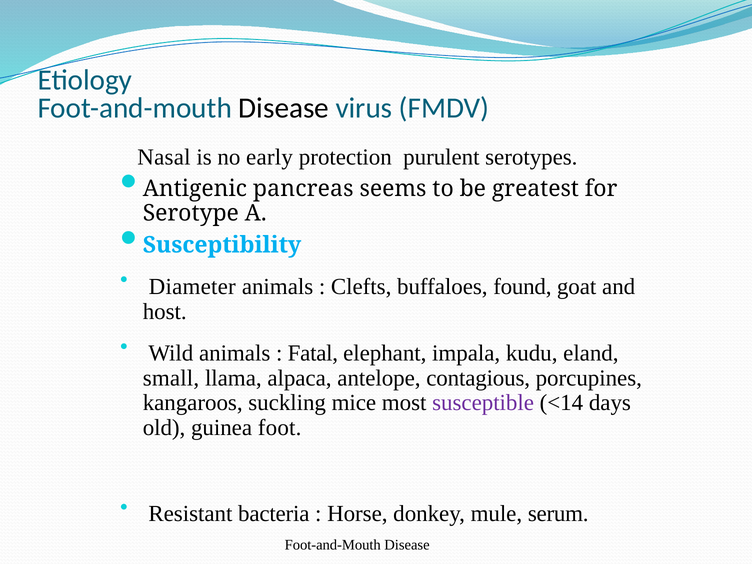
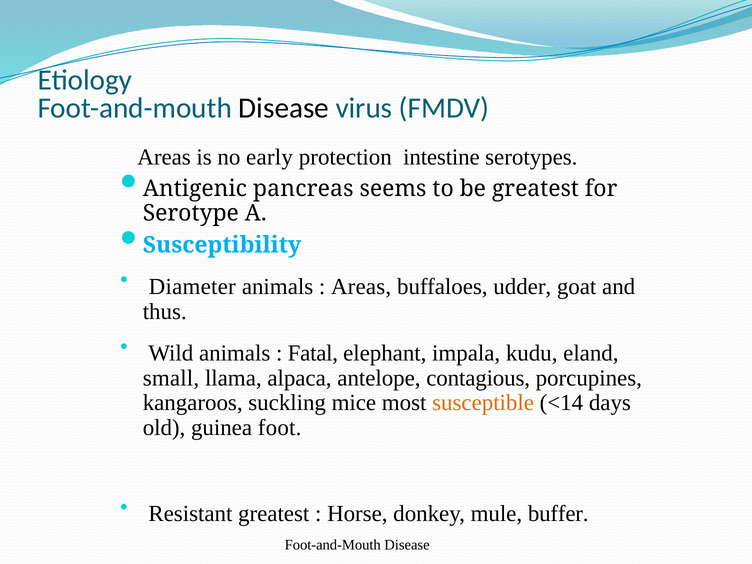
Nasal at (164, 157): Nasal -> Areas
purulent: purulent -> intestine
Clefts at (361, 287): Clefts -> Areas
found: found -> udder
host: host -> thus
susceptible colour: purple -> orange
Resistant bacteria: bacteria -> greatest
serum: serum -> buffer
